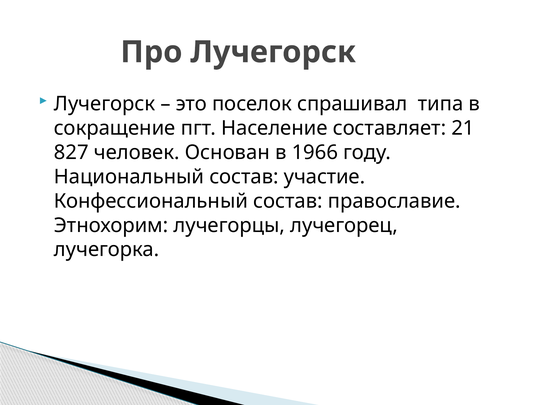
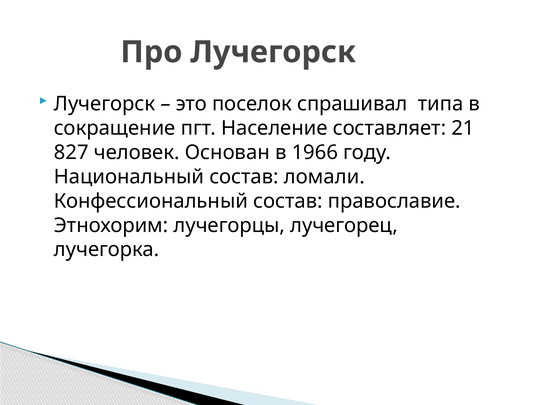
участие: участие -> ломали
